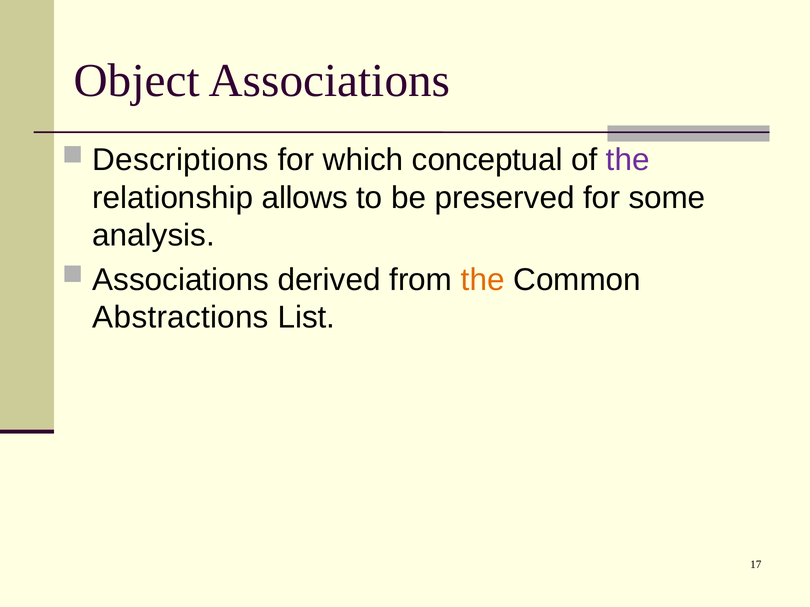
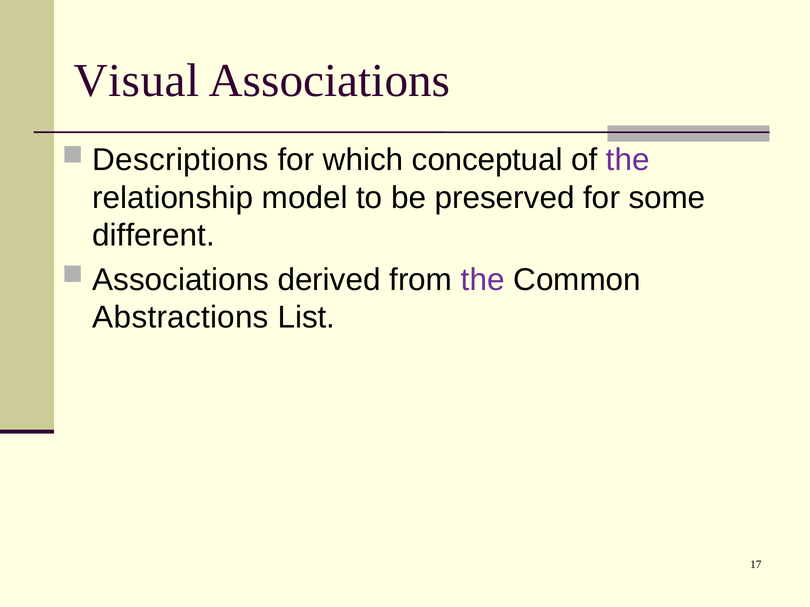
Object: Object -> Visual
allows: allows -> model
analysis: analysis -> different
the at (483, 280) colour: orange -> purple
